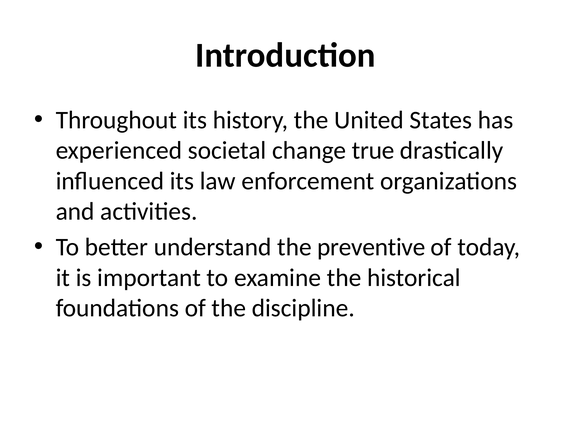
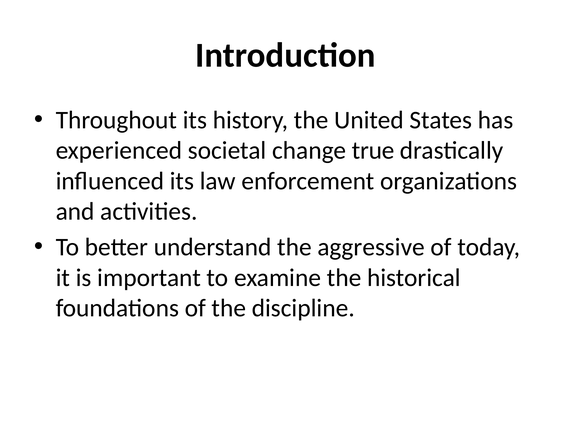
preventive: preventive -> aggressive
